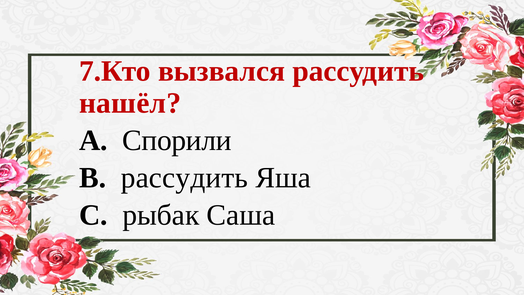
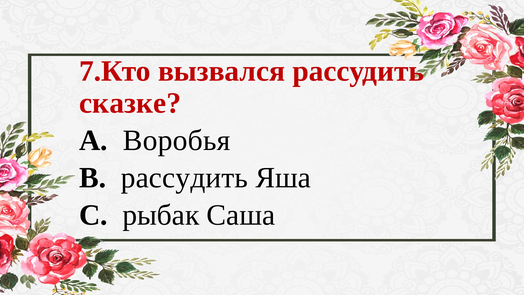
нашёл: нашёл -> сказке
Спорили: Спорили -> Воробья
